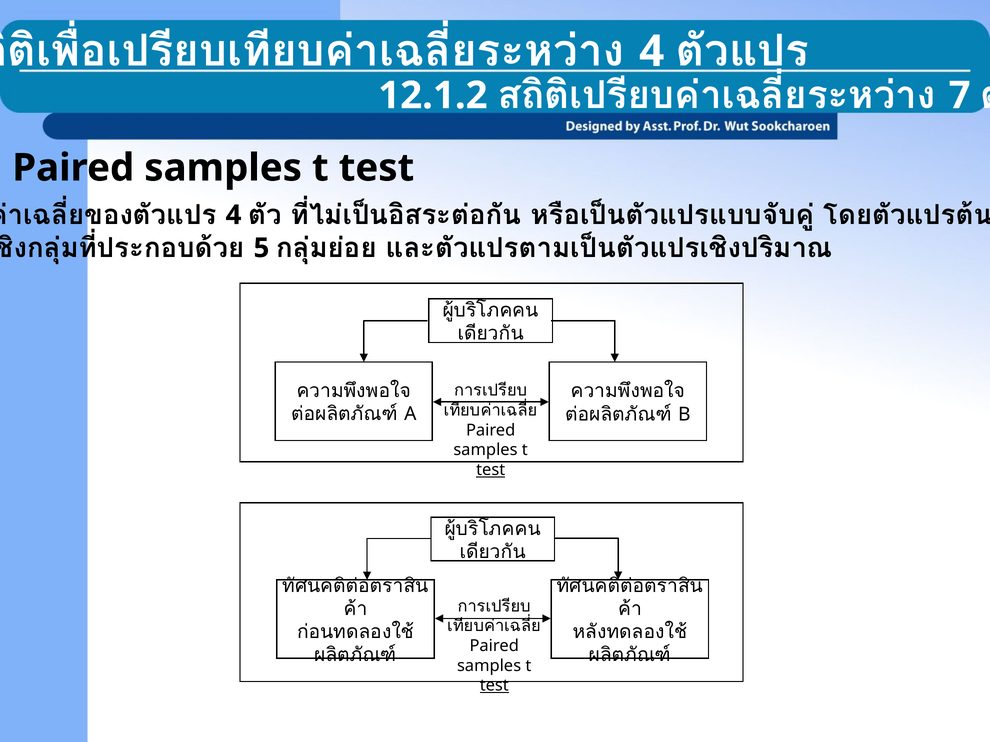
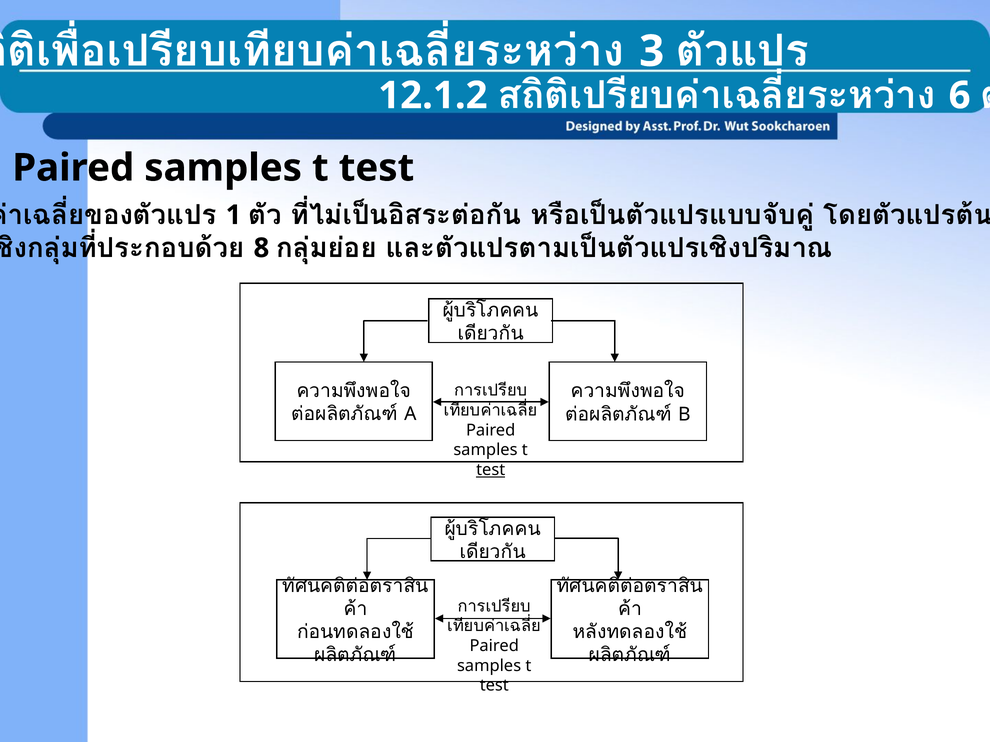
4 at (652, 51): 4 -> 3
7: 7 -> 6
4 at (234, 215): 4 -> 1
5: 5 -> 8
test at (494, 686) underline: present -> none
